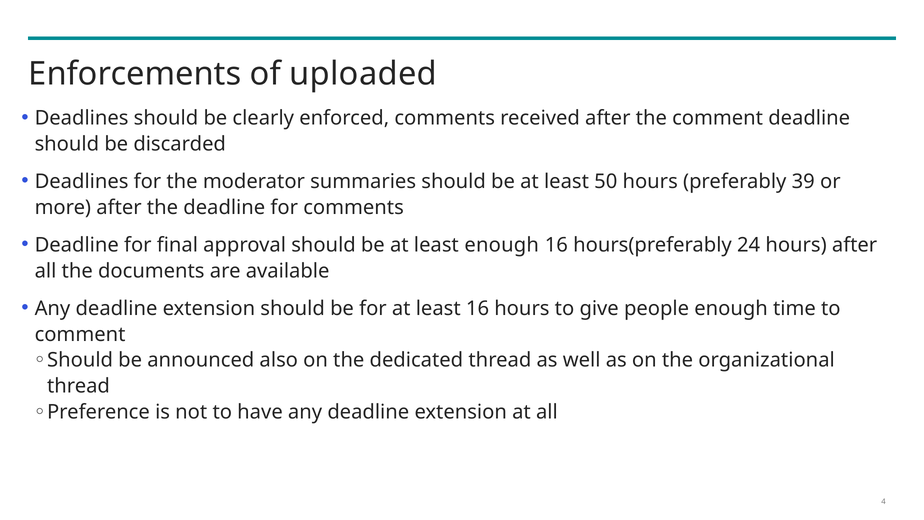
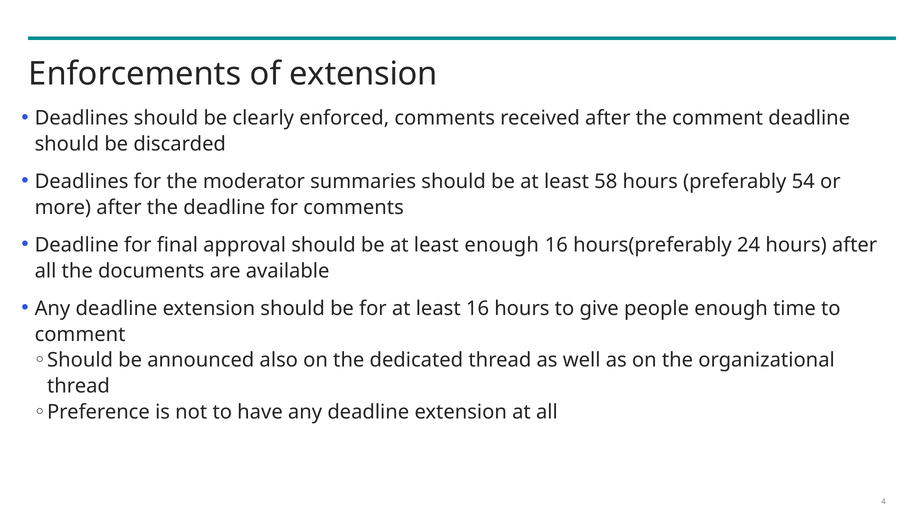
of uploaded: uploaded -> extension
50: 50 -> 58
39: 39 -> 54
